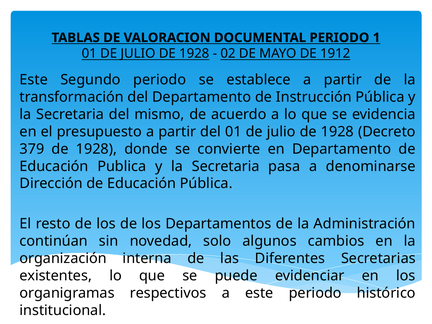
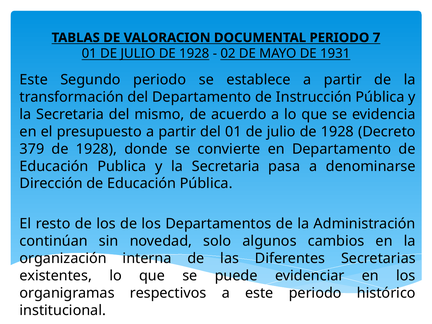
1: 1 -> 7
1912: 1912 -> 1931
